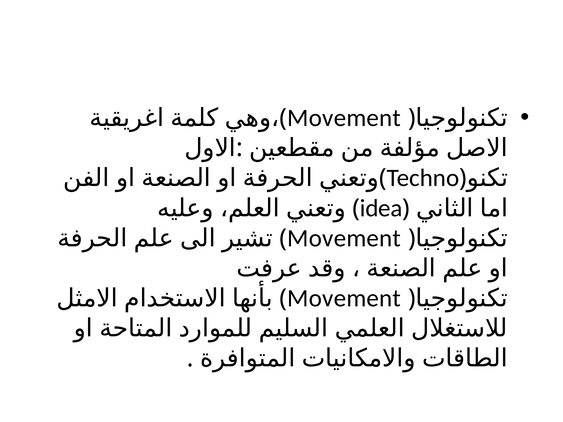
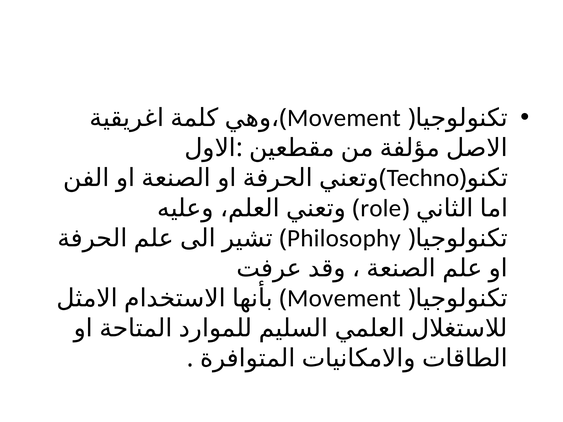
idea: idea -> role
Movement at (344, 238): Movement -> Philosophy
